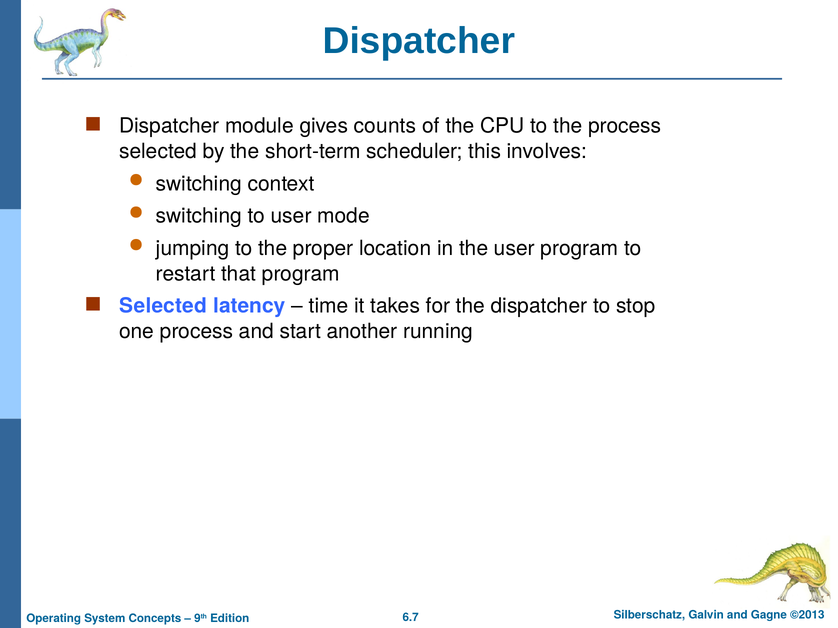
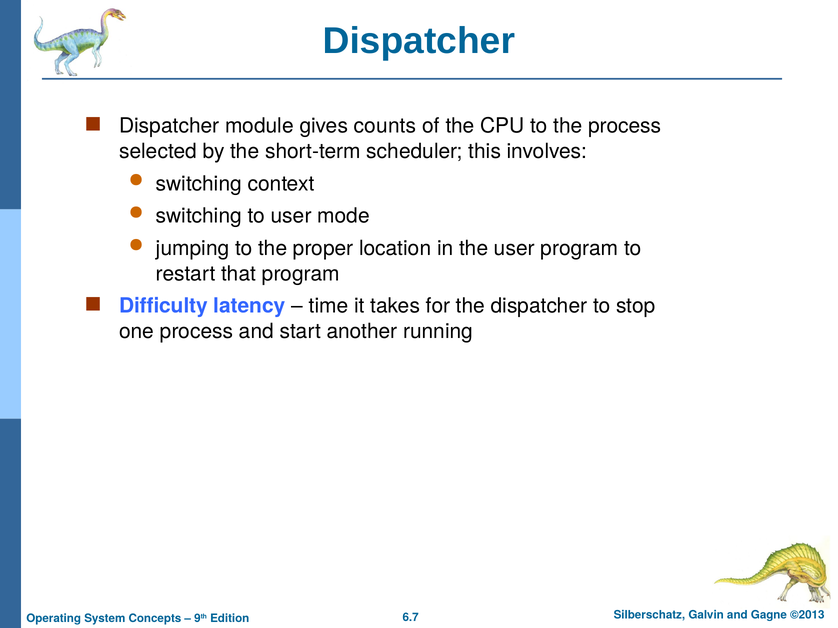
Selected at (163, 306): Selected -> Difficulty
